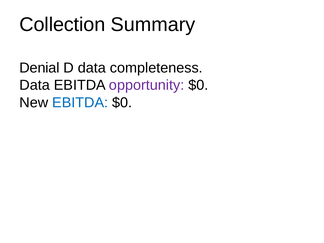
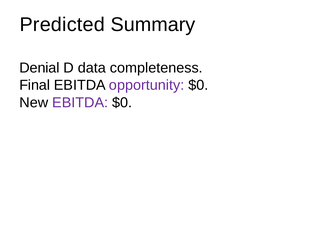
Collection: Collection -> Predicted
Data at (35, 85): Data -> Final
EBITDA at (80, 103) colour: blue -> purple
